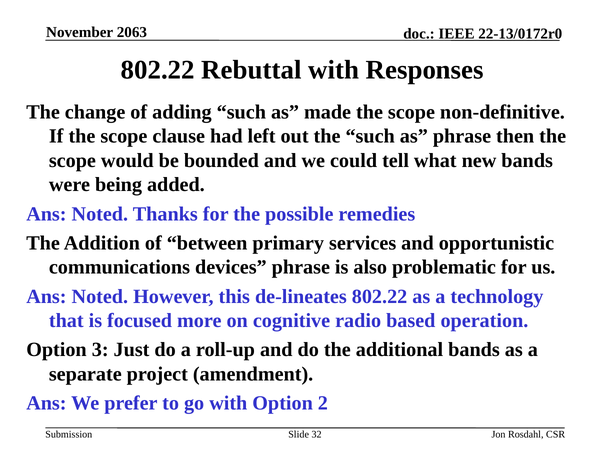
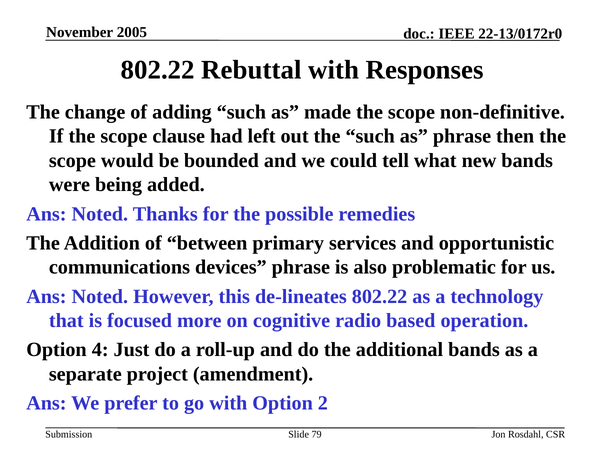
2063: 2063 -> 2005
3: 3 -> 4
32: 32 -> 79
